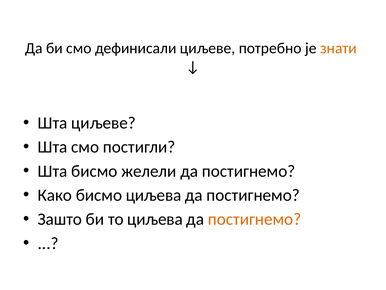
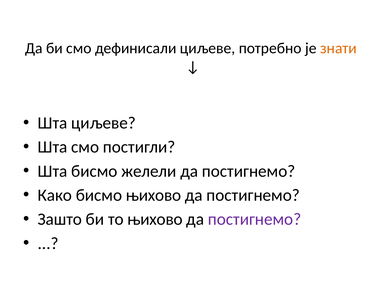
бисмо циљева: циљева -> њихово
то циљева: циљева -> њихово
постигнемо at (255, 219) colour: orange -> purple
